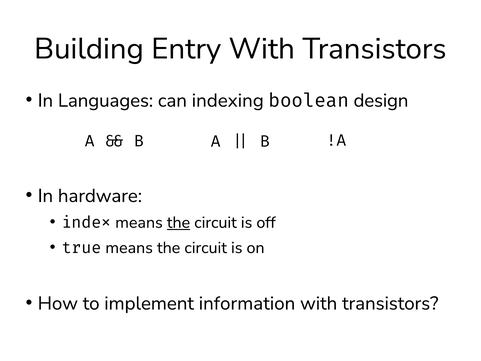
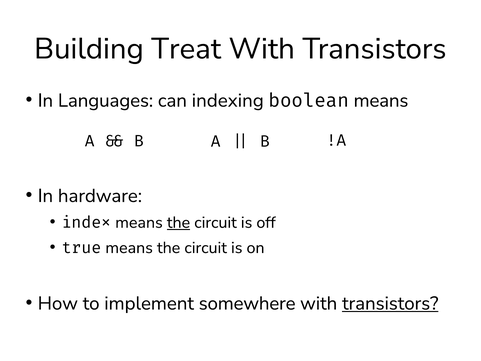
Entry: Entry -> Treat
boolean design: design -> means
information: information -> somewhere
transistors at (390, 303) underline: none -> present
